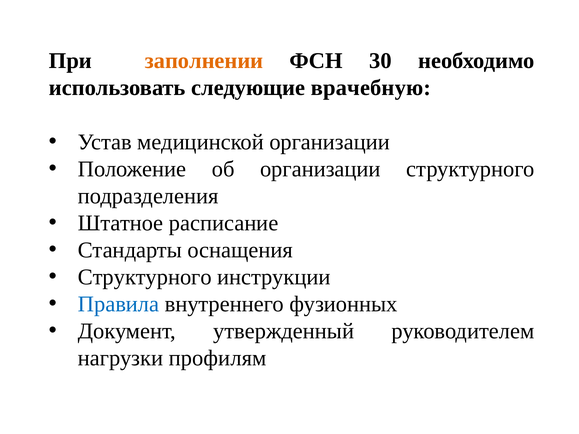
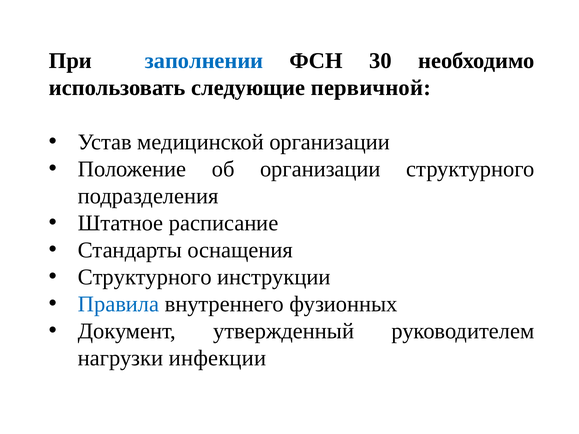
заполнении colour: orange -> blue
врачебную: врачебную -> первичной
профилям: профилям -> инфекции
